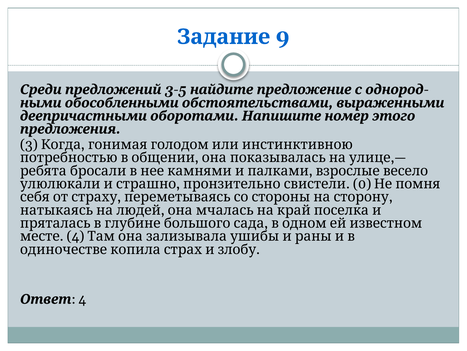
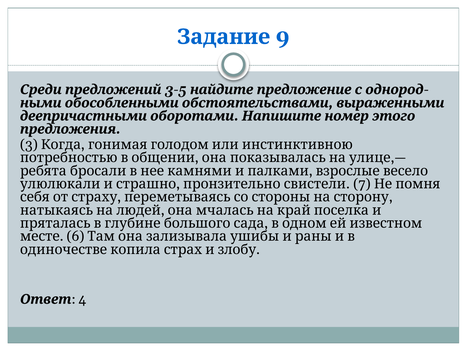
0: 0 -> 7
4 at (75, 236): 4 -> 6
